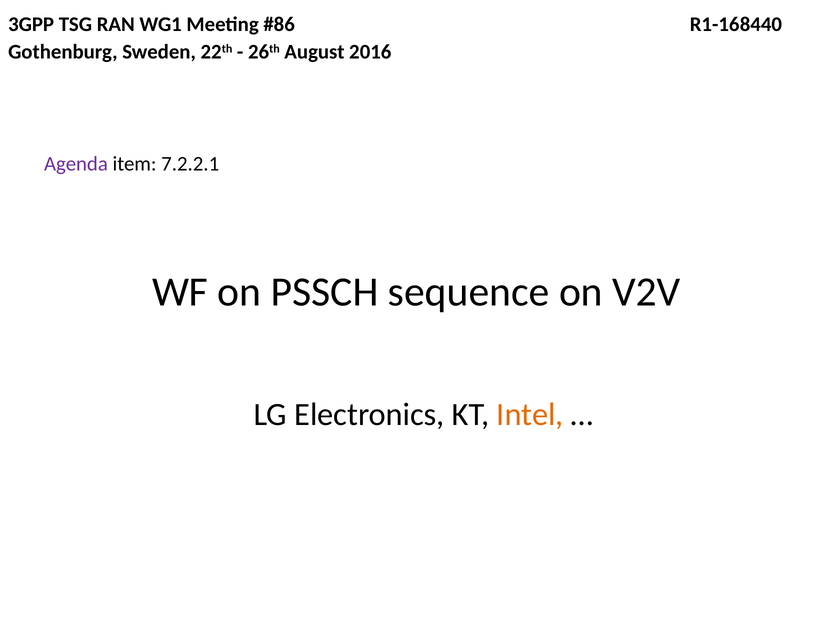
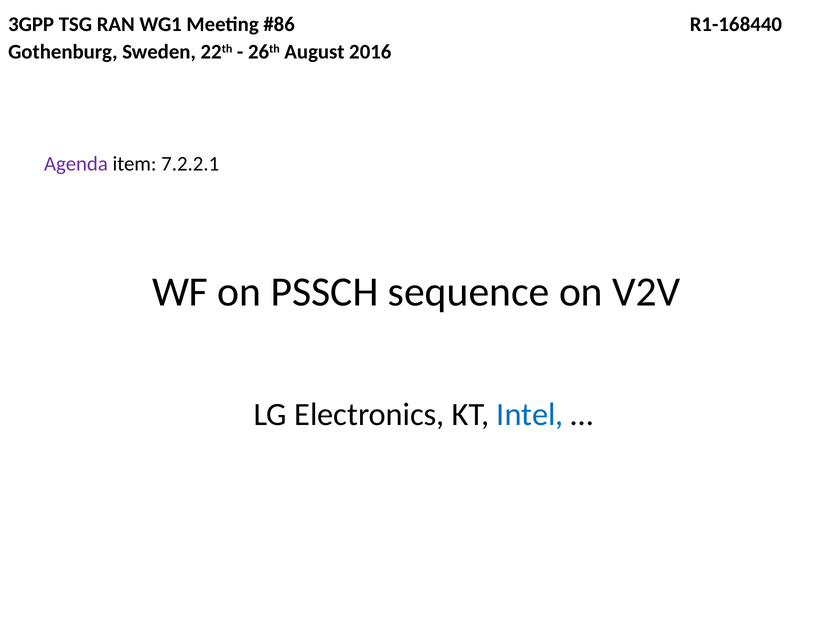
Intel colour: orange -> blue
